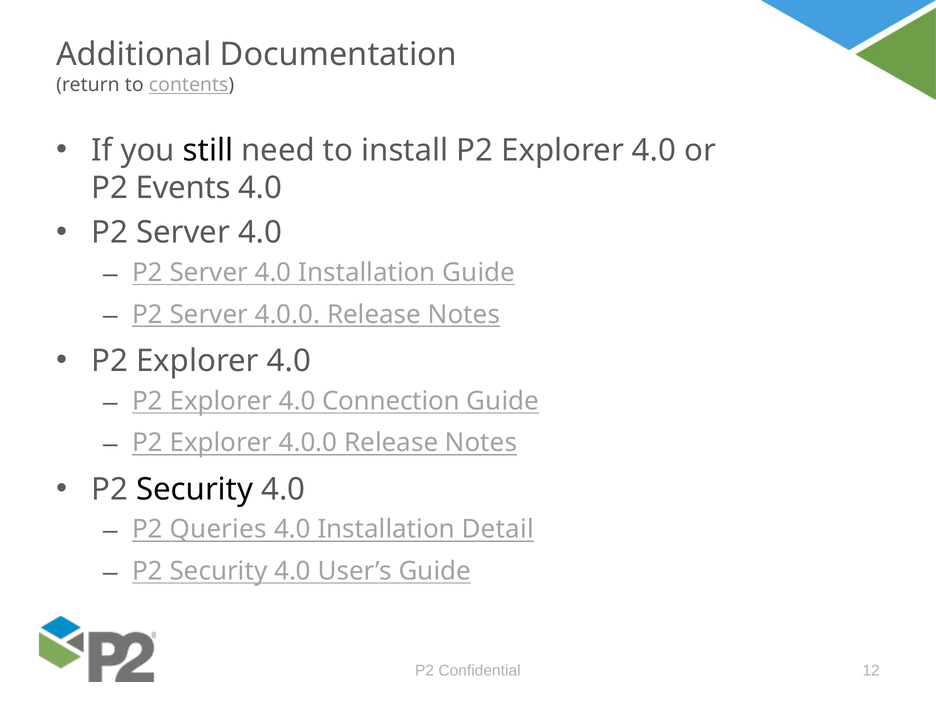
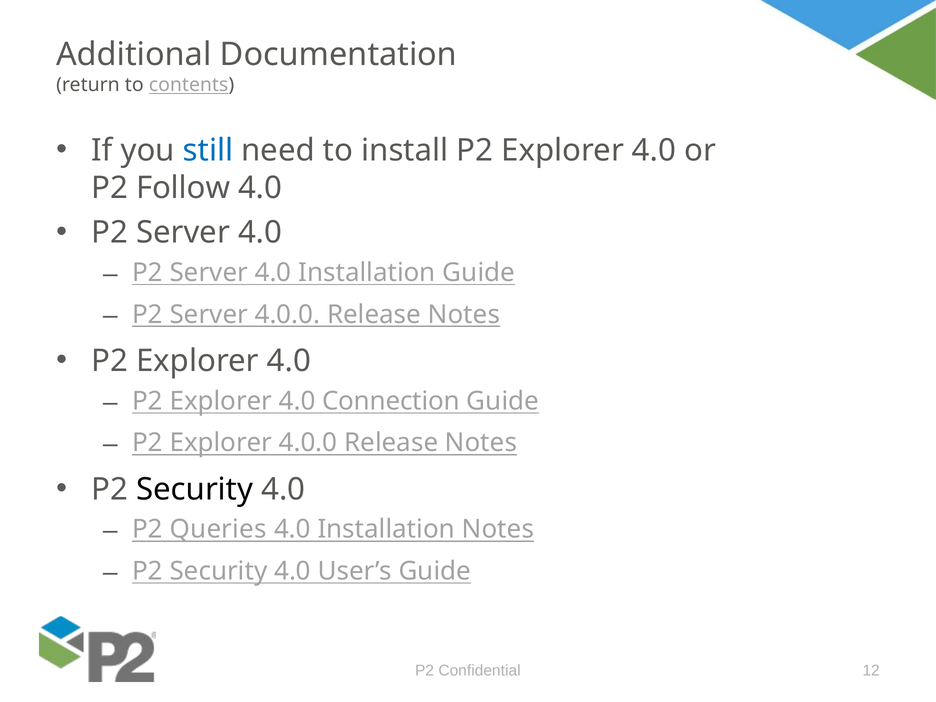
still colour: black -> blue
Events: Events -> Follow
Installation Detail: Detail -> Notes
